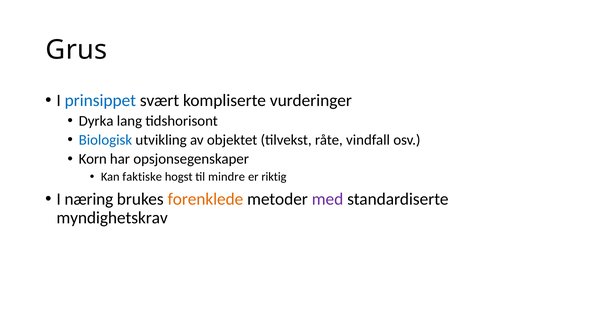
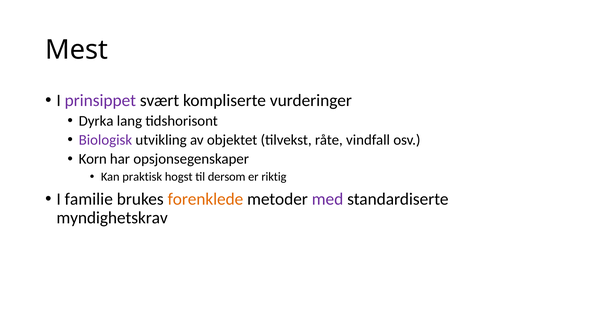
Grus: Grus -> Mest
prinsippet colour: blue -> purple
Biologisk colour: blue -> purple
faktiske: faktiske -> praktisk
mindre: mindre -> dersom
næring: næring -> familie
